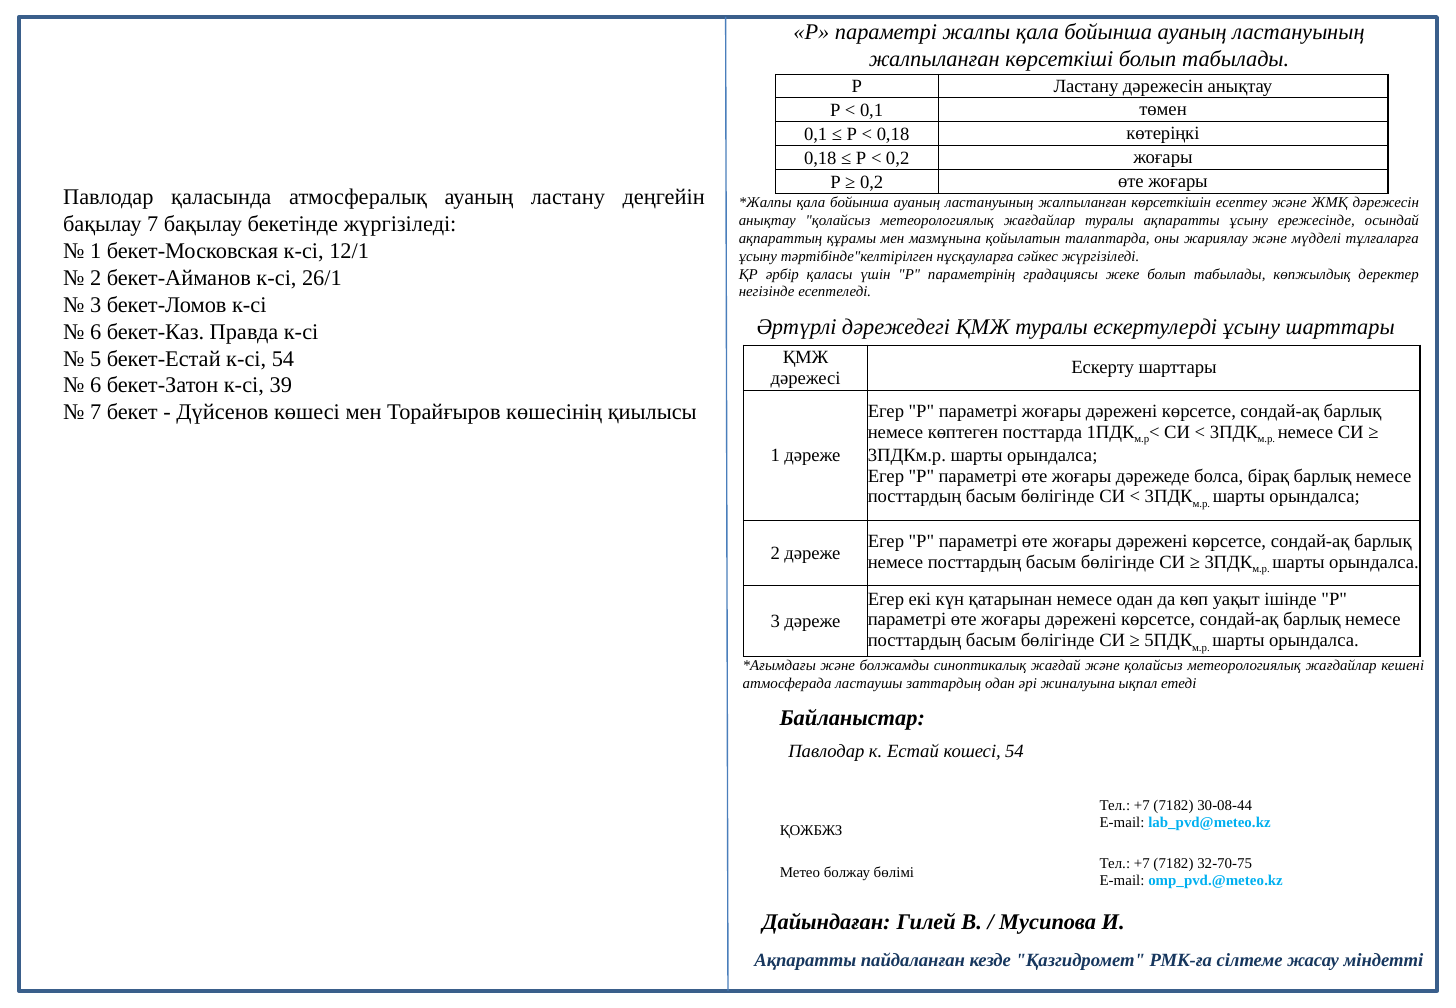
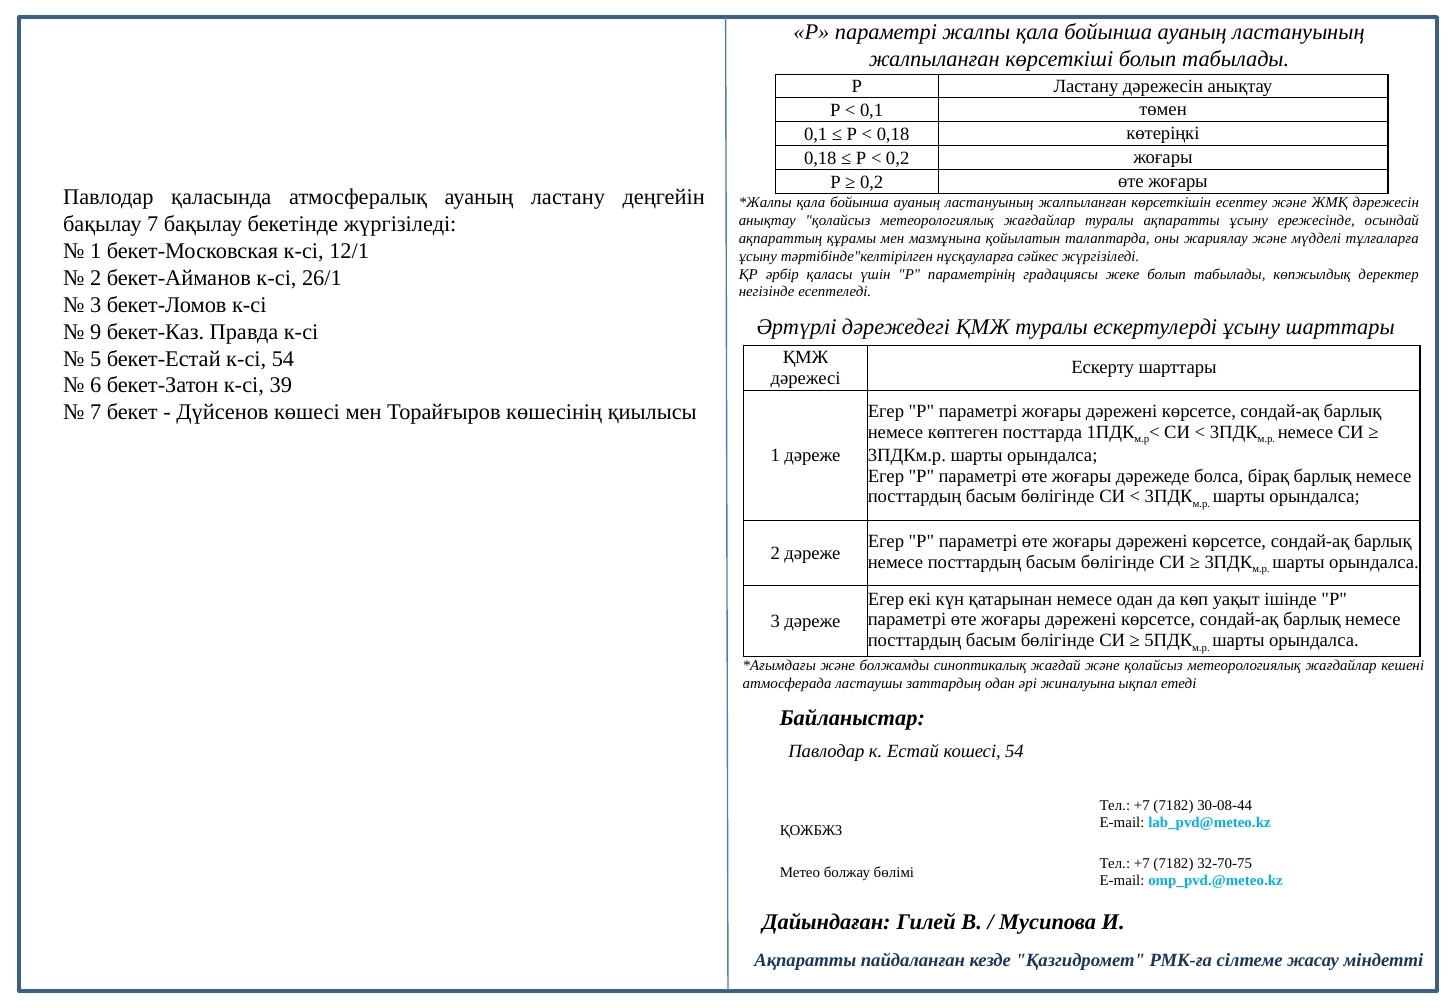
6 at (96, 332): 6 -> 9
